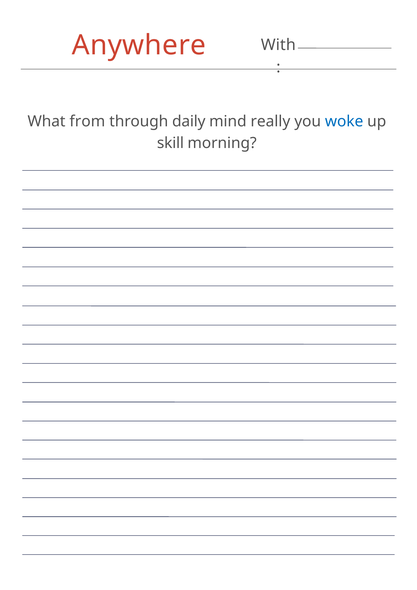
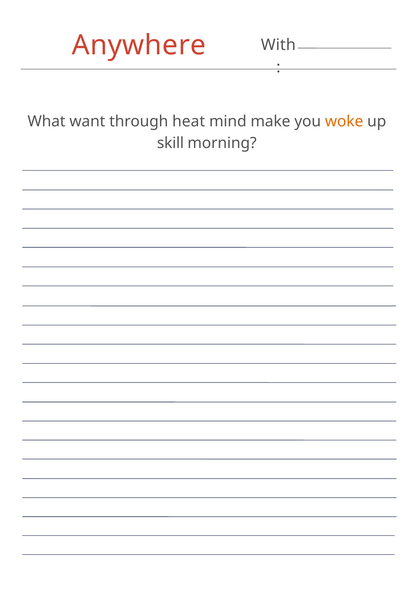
from: from -> want
daily: daily -> heat
really: really -> make
woke colour: blue -> orange
